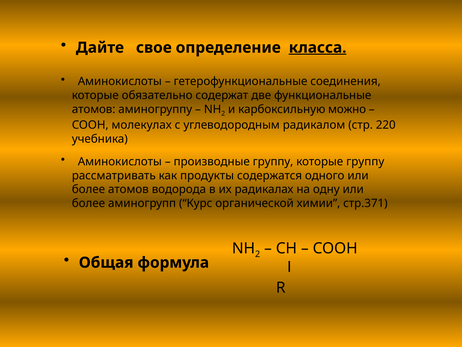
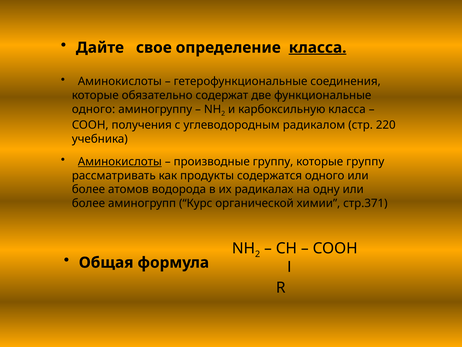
атомов at (94, 109): атомов -> одного
карбоксильную можно: можно -> класса
молекулах: молекулах -> получения
Аминокислоты at (120, 161) underline: none -> present
